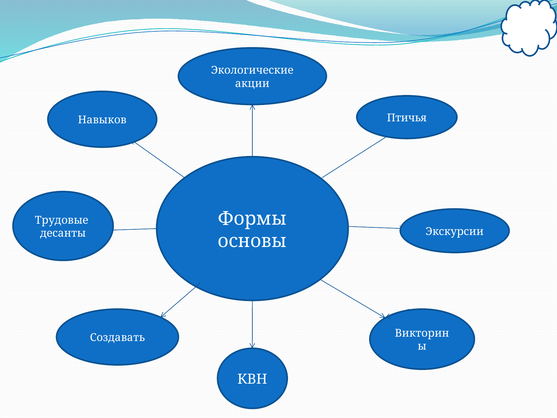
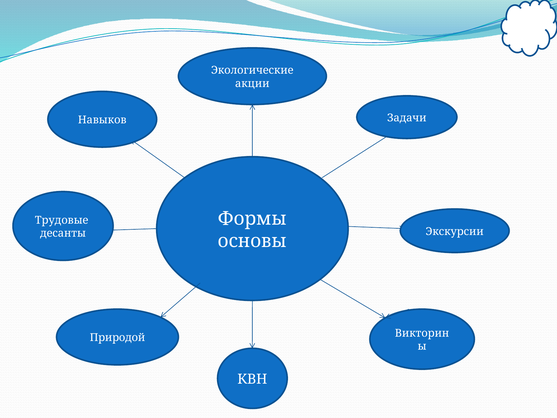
Птичья: Птичья -> Задачи
Создавать: Создавать -> Природой
